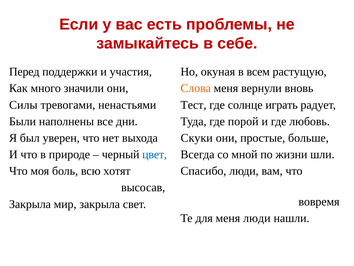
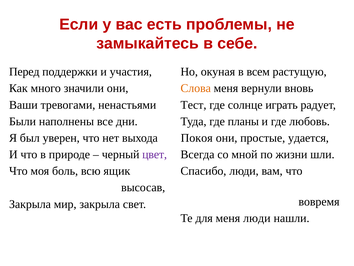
Силы: Силы -> Ваши
порой: порой -> планы
Скуки: Скуки -> Покоя
больше: больше -> удается
цвет colour: blue -> purple
хотят: хотят -> ящик
